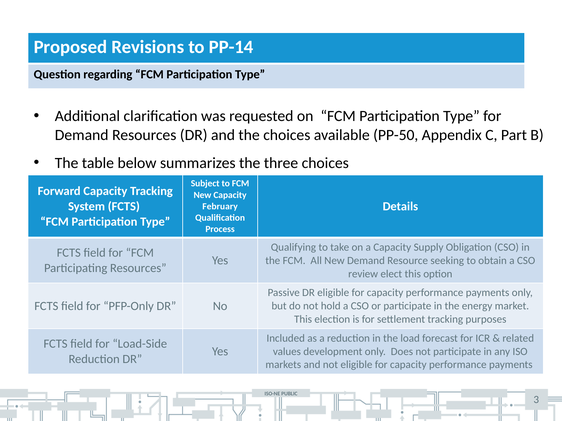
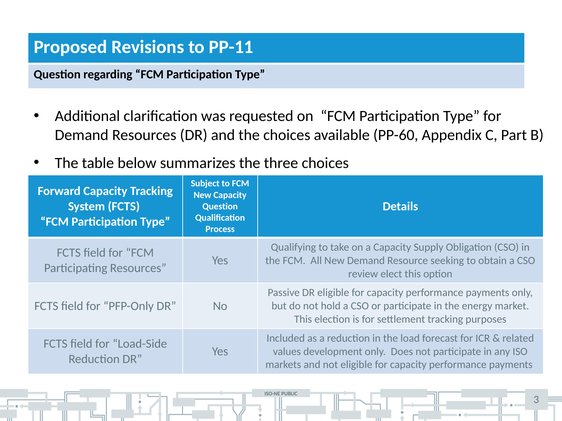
PP-14: PP-14 -> PP-11
PP-50: PP-50 -> PP-60
February at (220, 207): February -> Question
